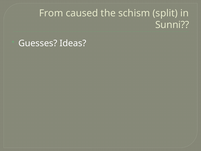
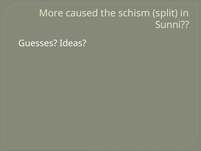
From: From -> More
